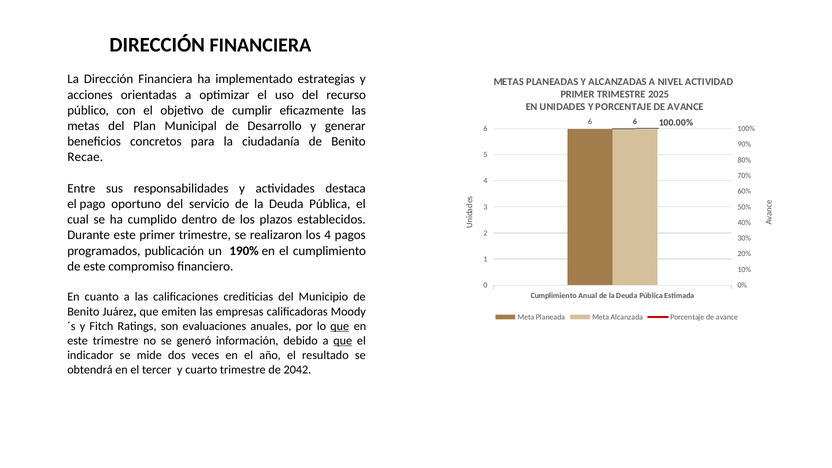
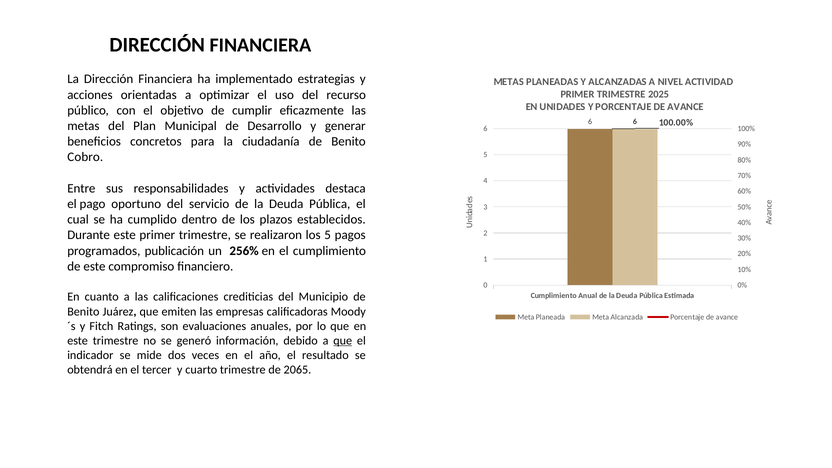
Recae: Recae -> Cobro
los 4: 4 -> 5
190%: 190% -> 256%
que at (340, 326) underline: present -> none
2042: 2042 -> 2065
